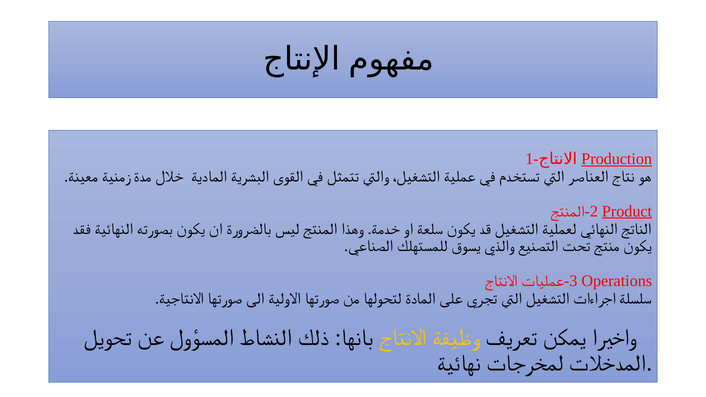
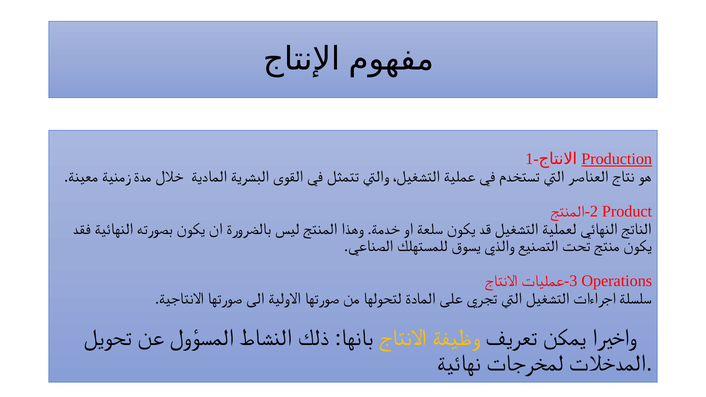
Product underline: present -> none
